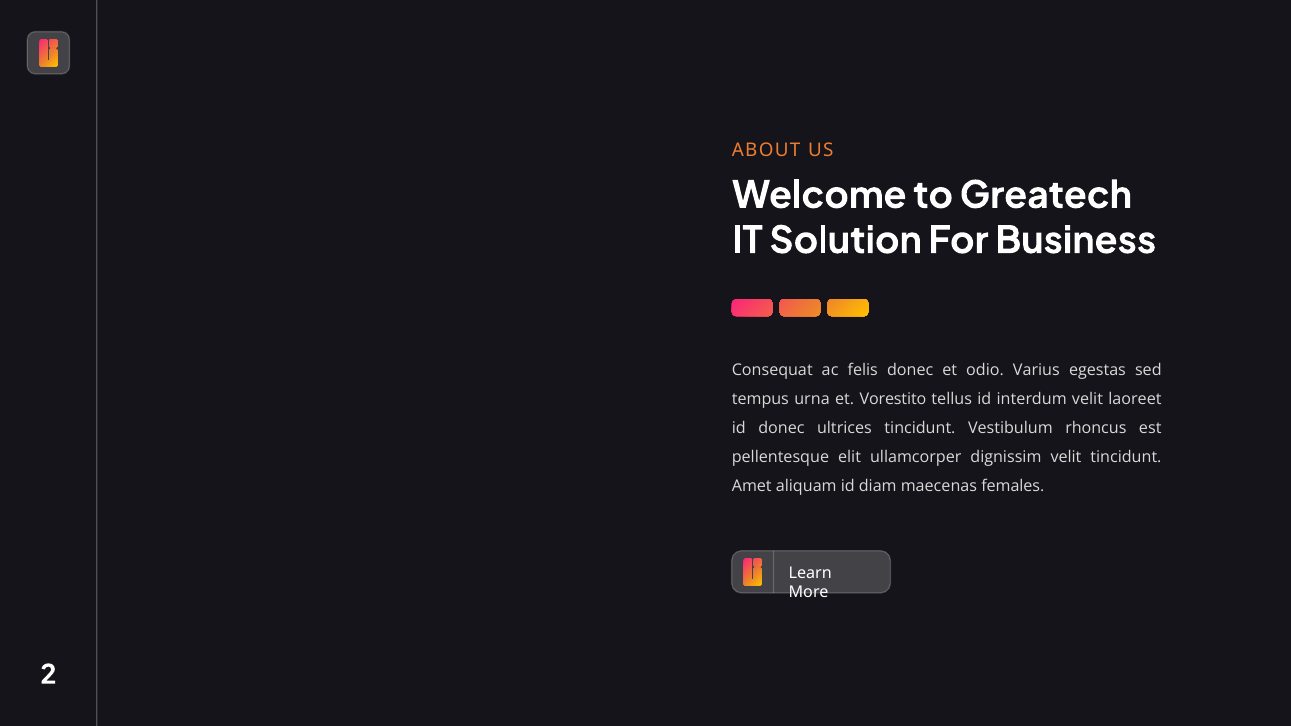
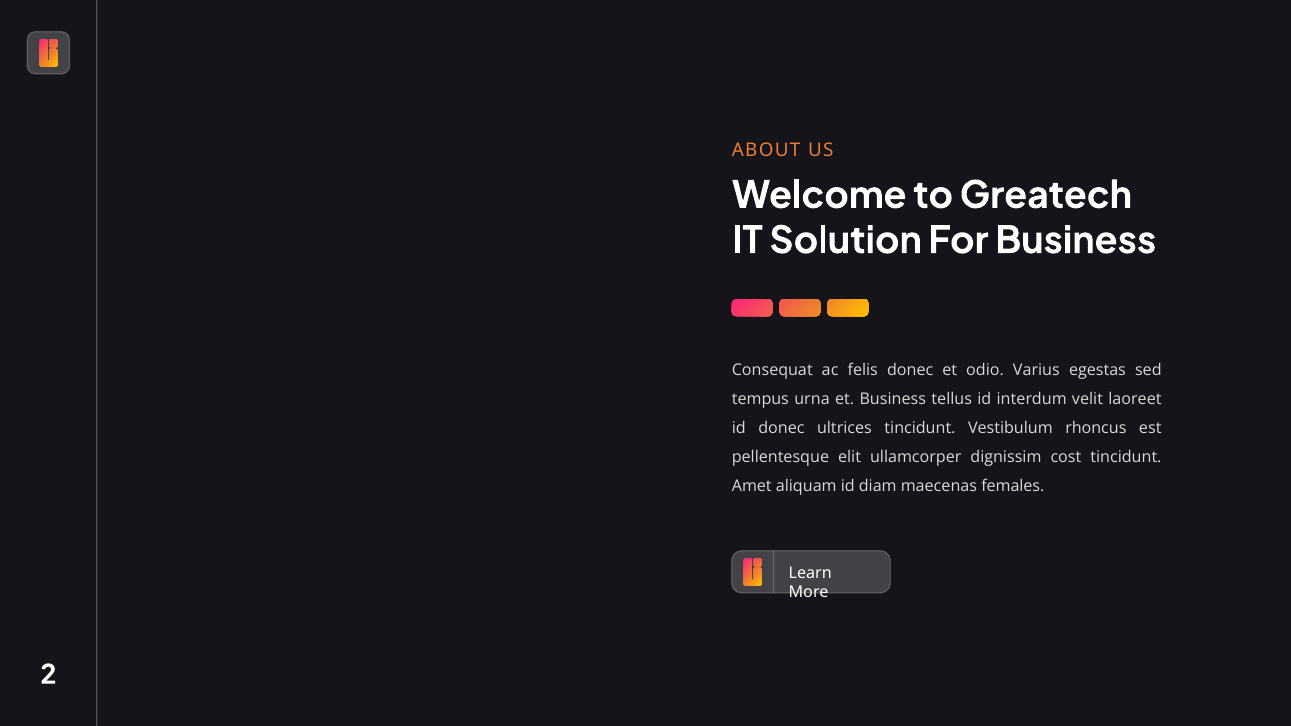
et Vorestito: Vorestito -> Business
dignissim velit: velit -> cost
